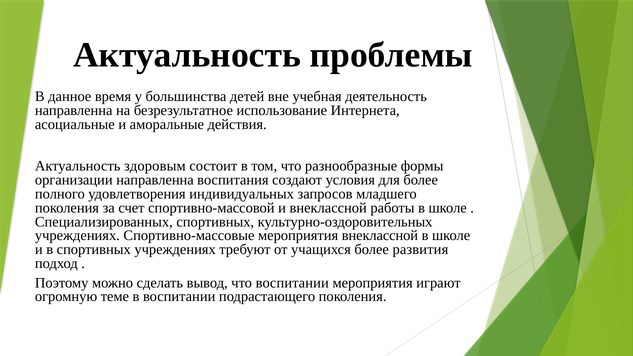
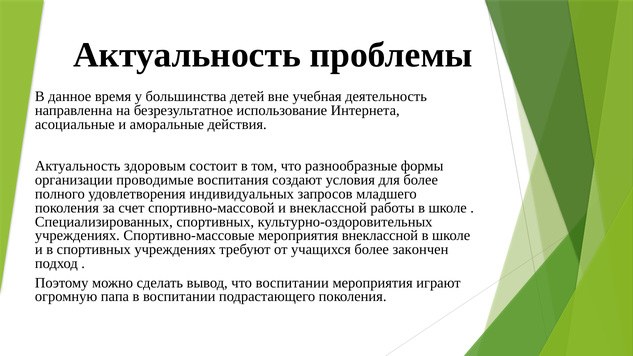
организации направленна: направленна -> проводимые
развития: развития -> закончен
теме: теме -> папа
